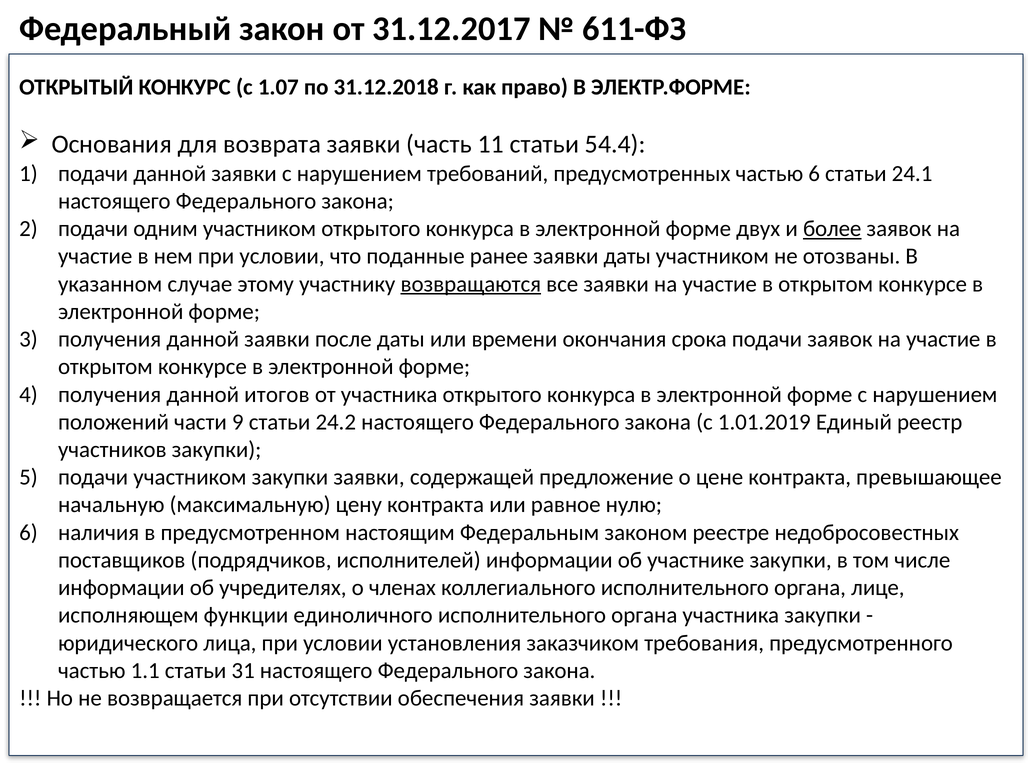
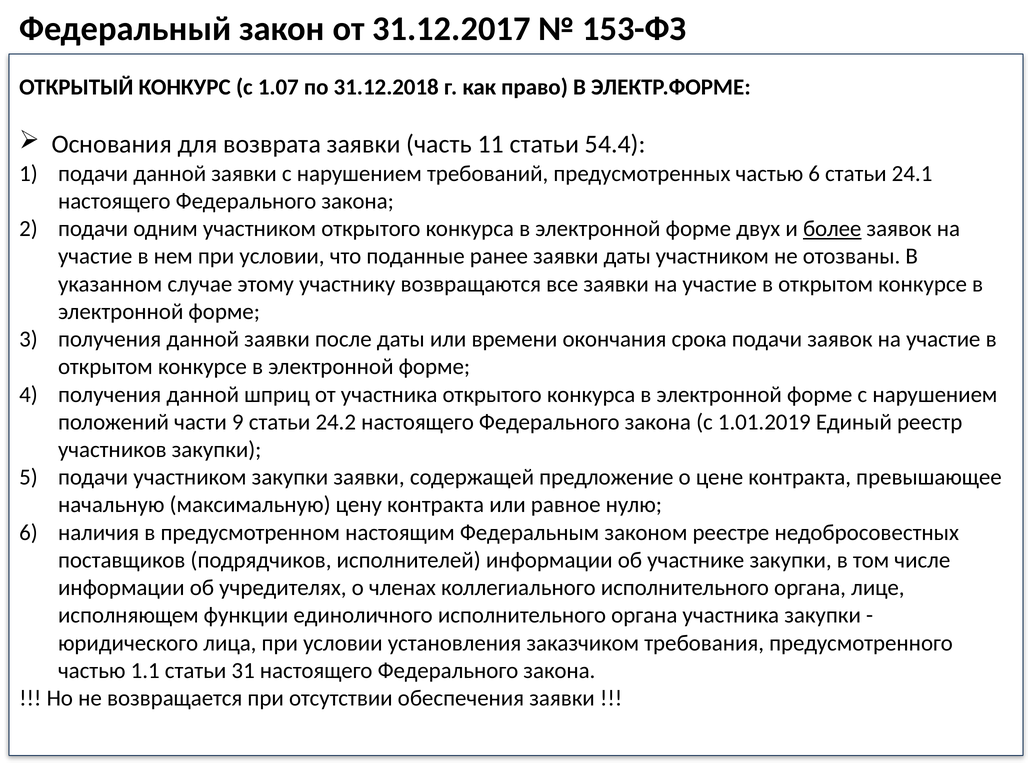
611-ФЗ: 611-ФЗ -> 153-ФЗ
возвращаются underline: present -> none
итогов: итогов -> шприц
